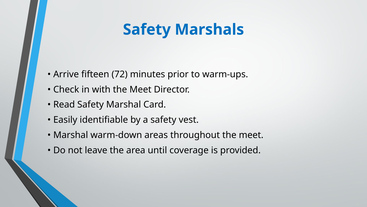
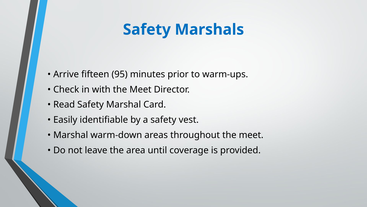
72: 72 -> 95
